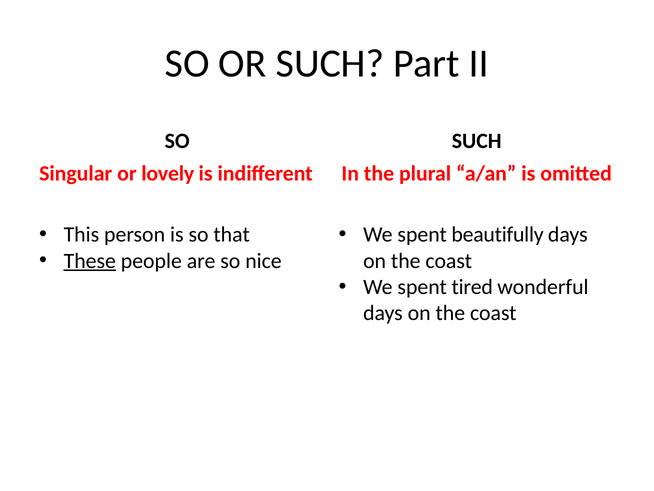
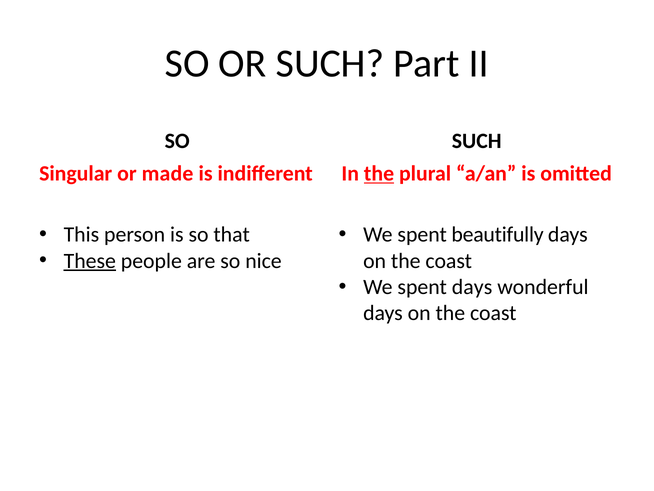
lovely: lovely -> made
the at (379, 173) underline: none -> present
spent tired: tired -> days
